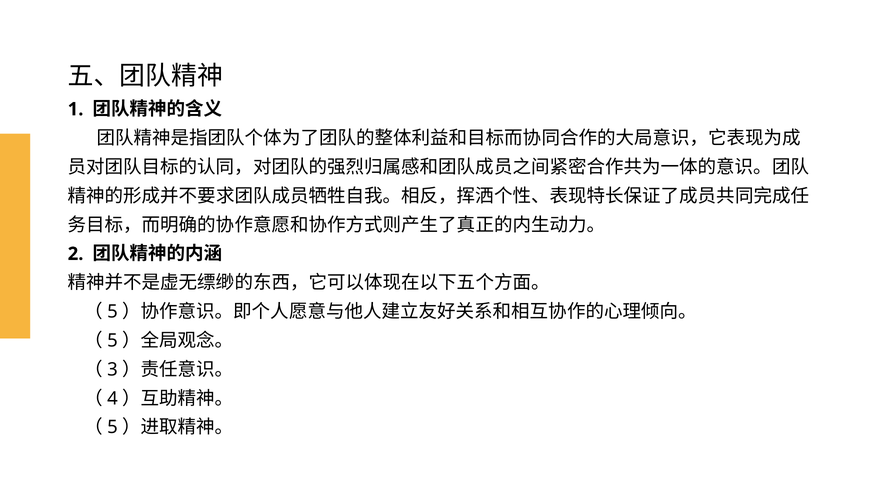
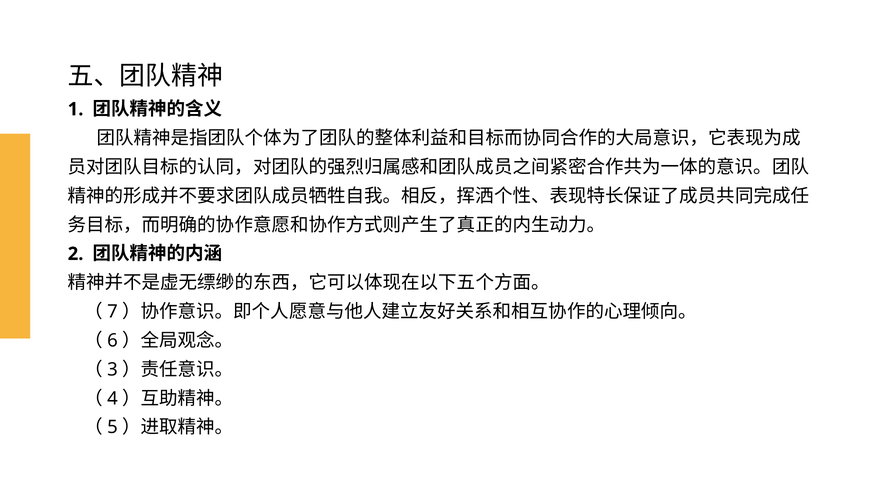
5 at (113, 311): 5 -> 7
5 at (113, 340): 5 -> 6
